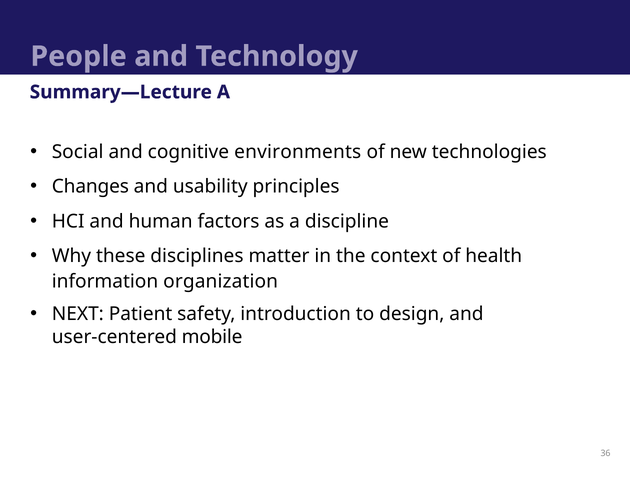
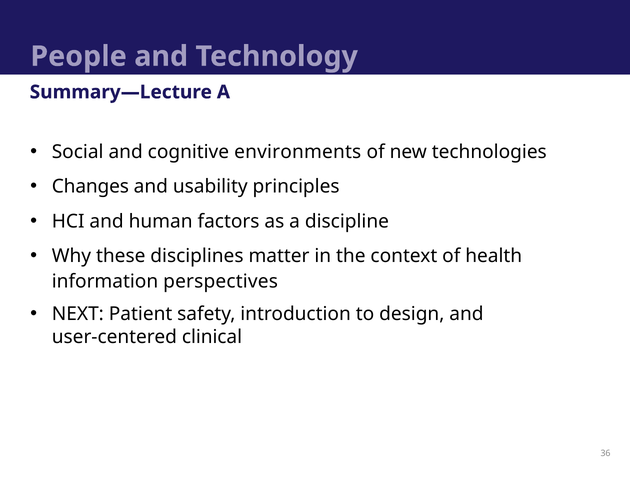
organization: organization -> perspectives
mobile: mobile -> clinical
